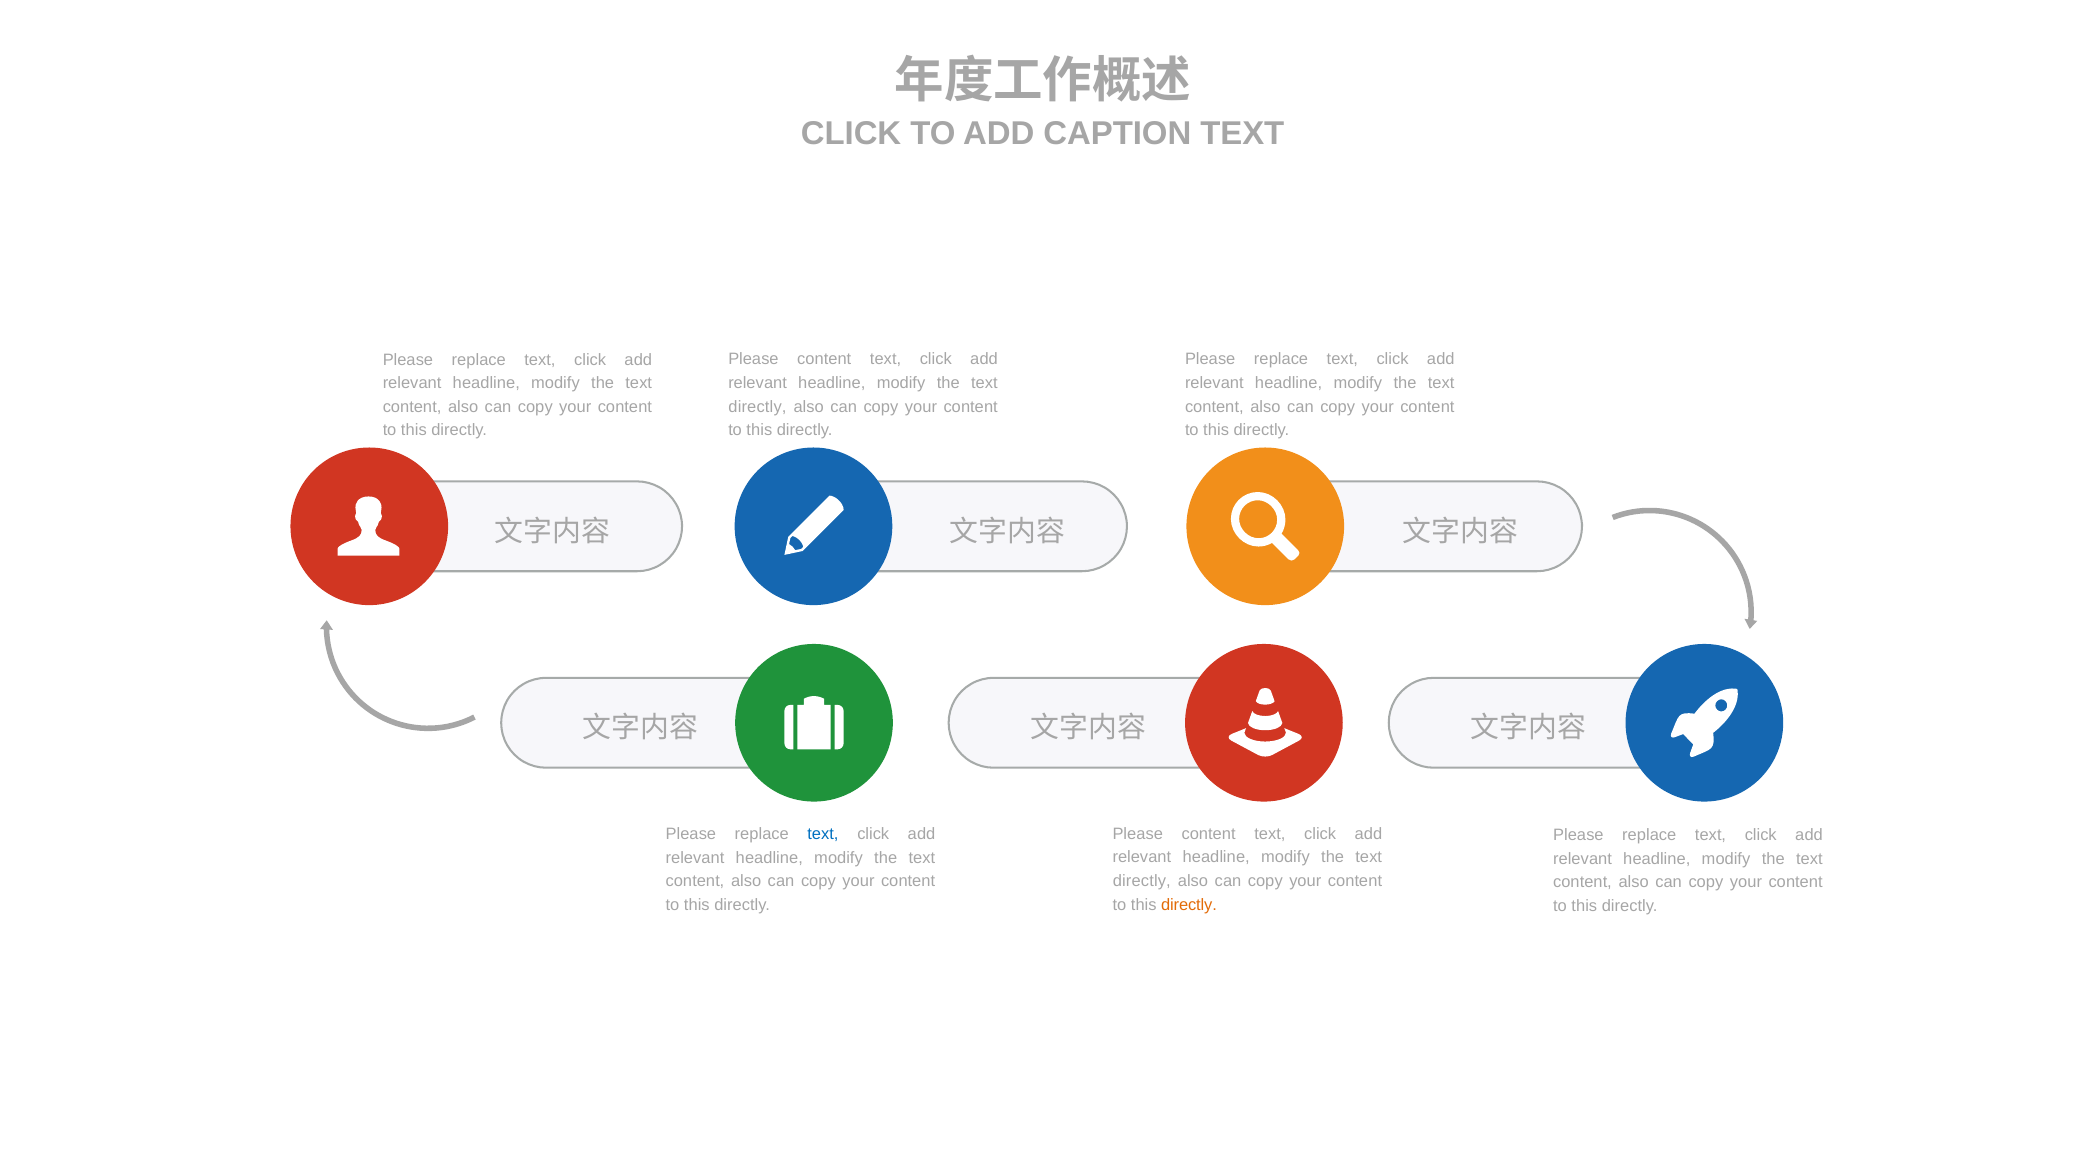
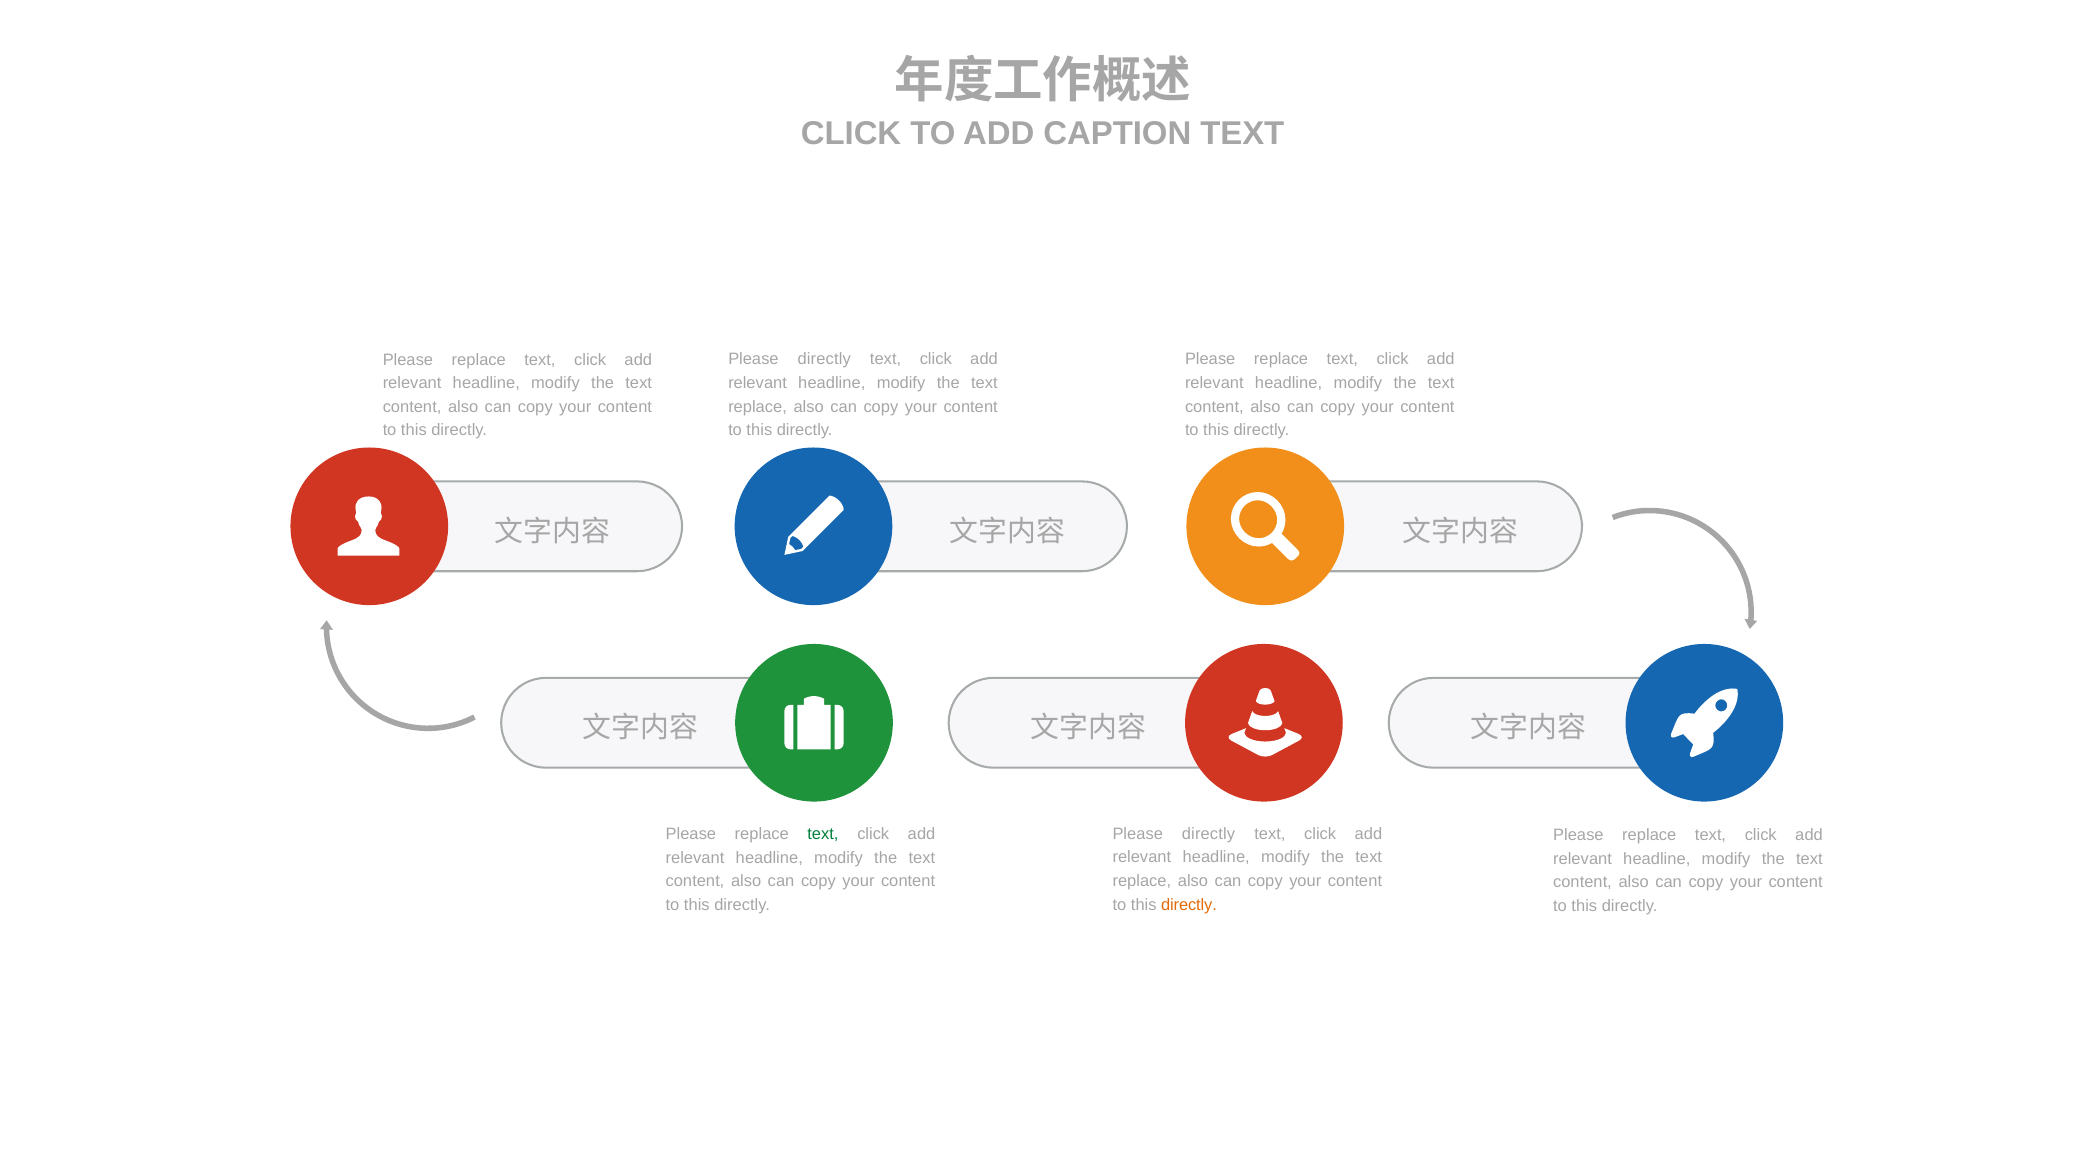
content at (824, 360): content -> directly
directly at (757, 407): directly -> replace
content at (1209, 834): content -> directly
text at (823, 834) colour: blue -> green
directly at (1142, 881): directly -> replace
